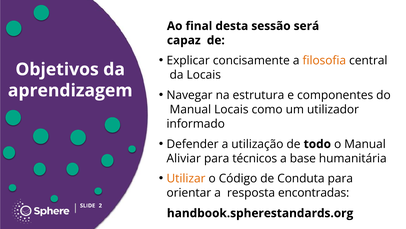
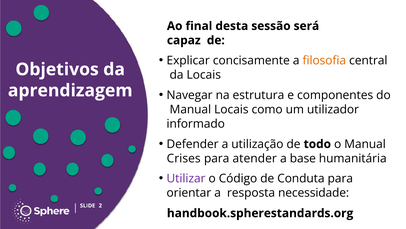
Aliviar: Aliviar -> Crises
técnicos: técnicos -> atender
Utilizar colour: orange -> purple
encontradas: encontradas -> necessidade
